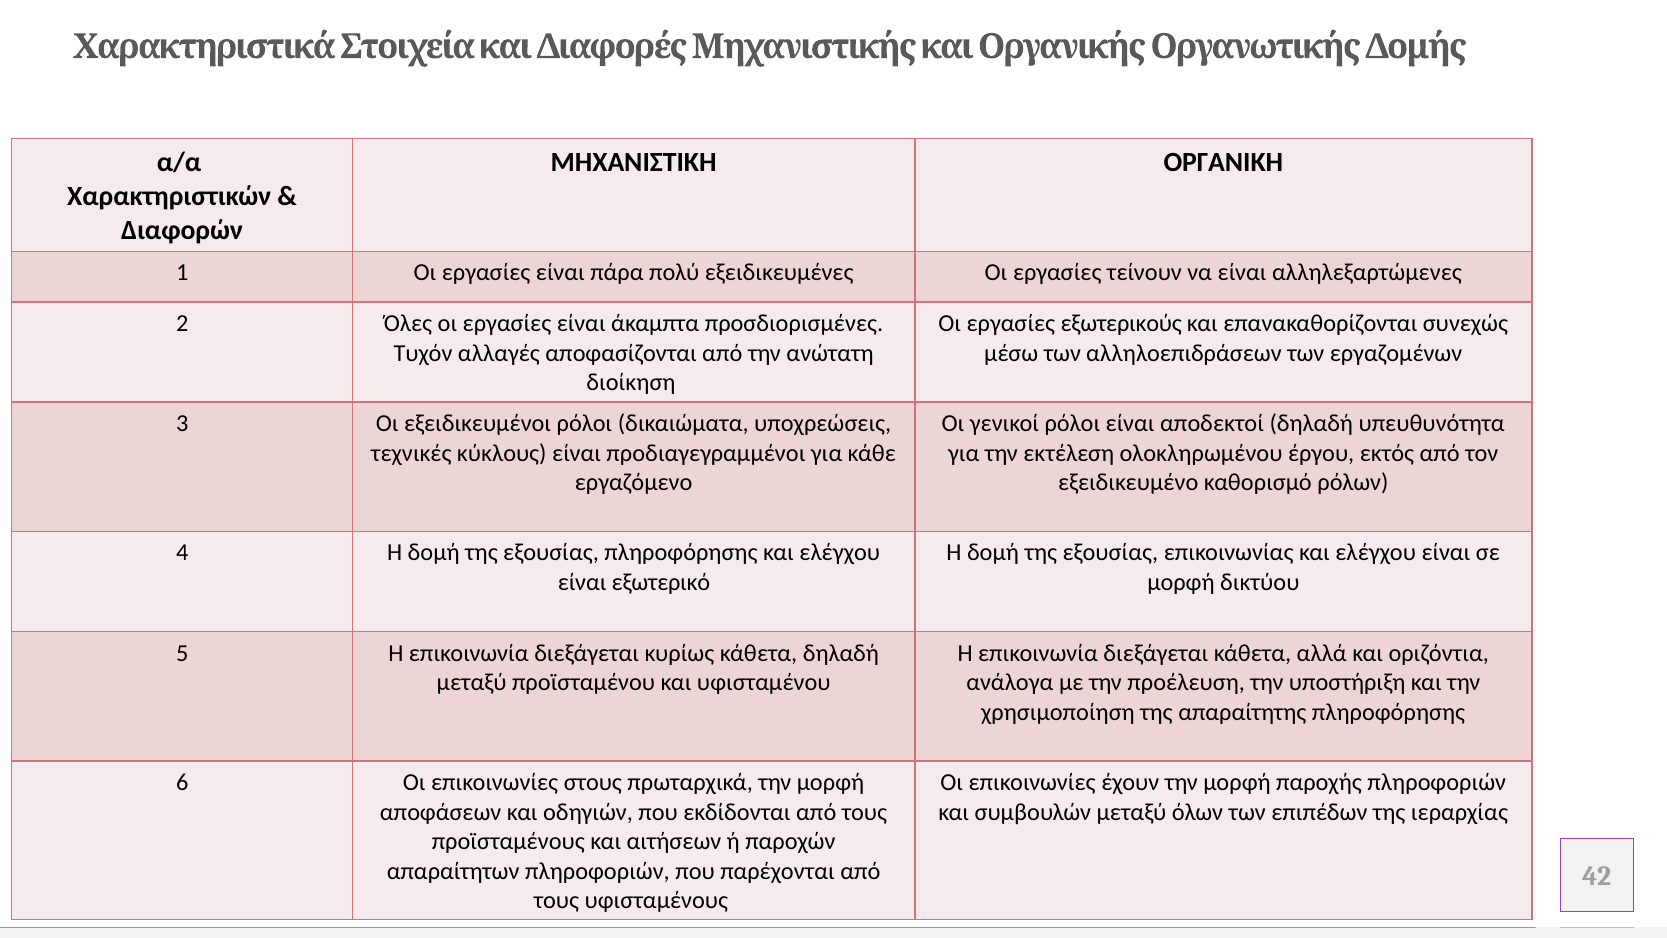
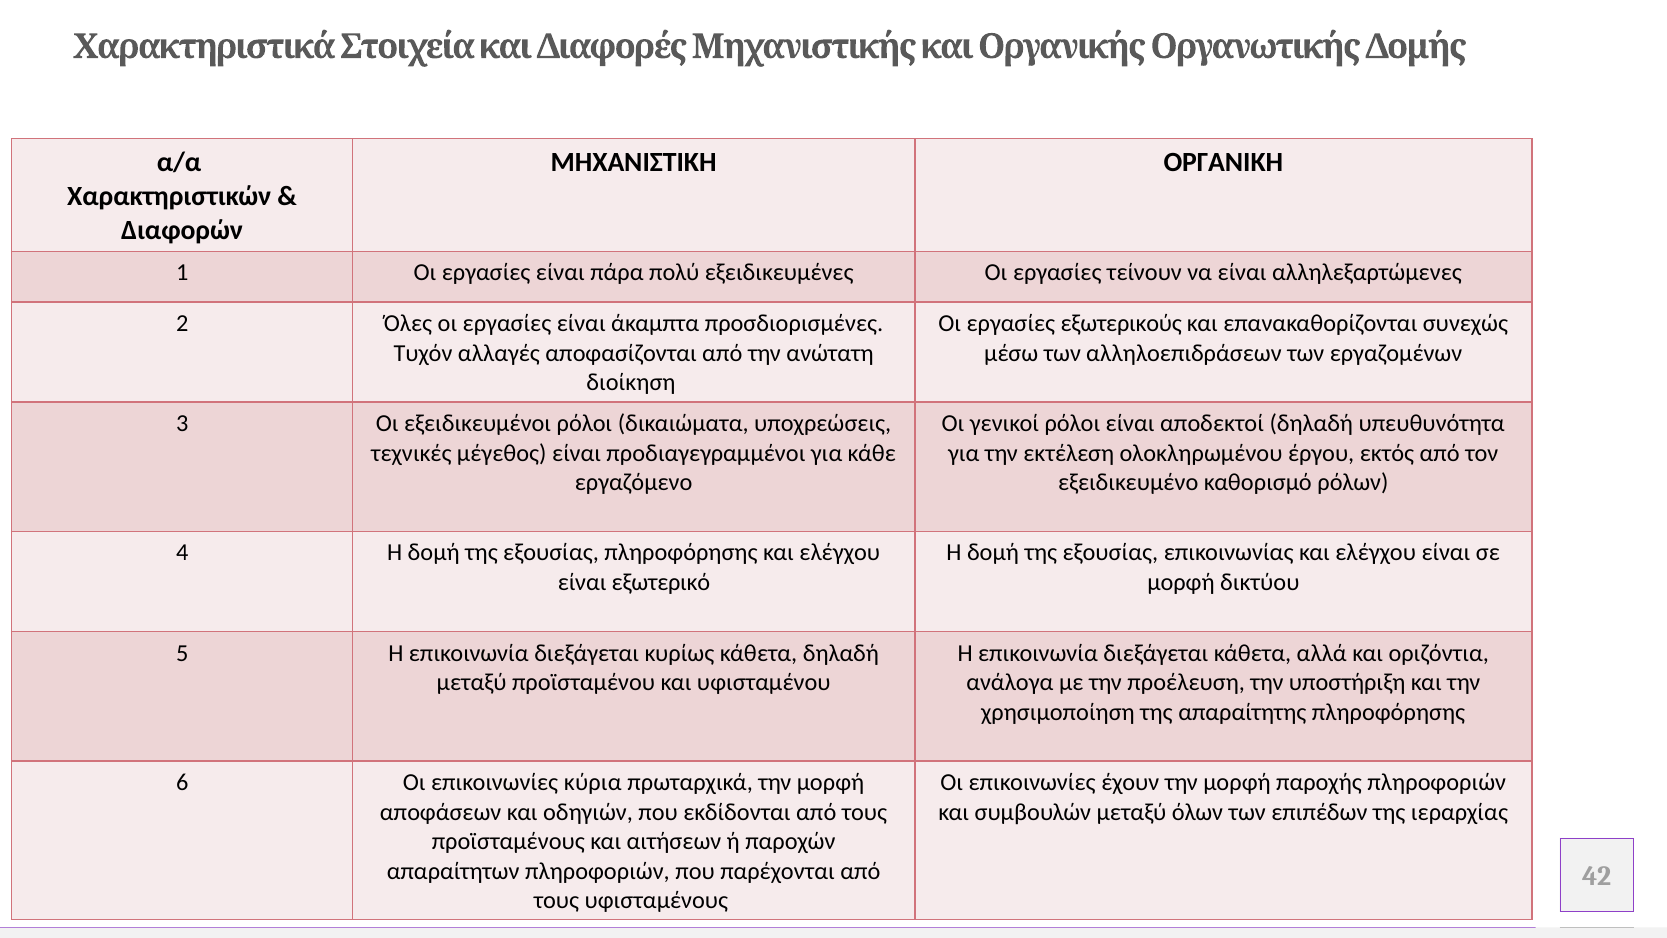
κύκλους: κύκλους -> μέγεθος
στους: στους -> κύρια
